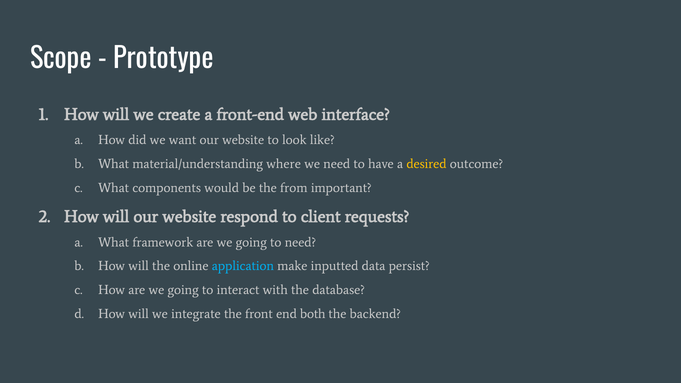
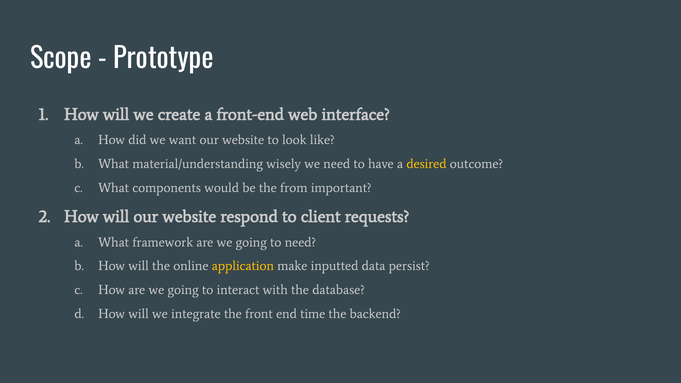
where: where -> wisely
application colour: light blue -> yellow
both: both -> time
